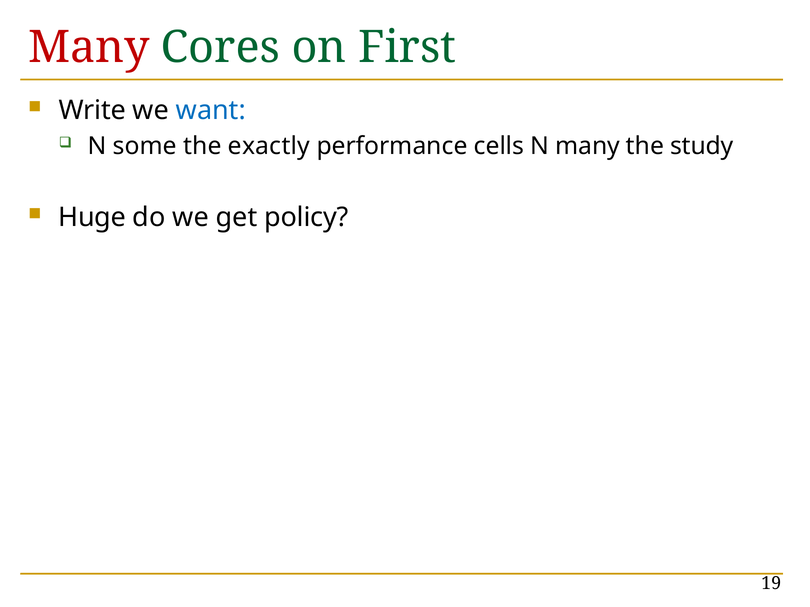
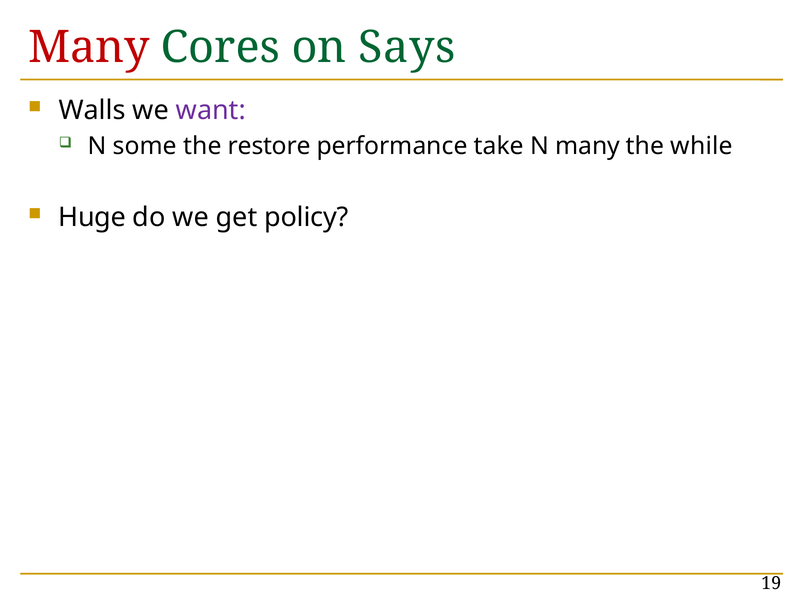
First: First -> Says
Write: Write -> Walls
want colour: blue -> purple
exactly: exactly -> restore
cells: cells -> take
study: study -> while
